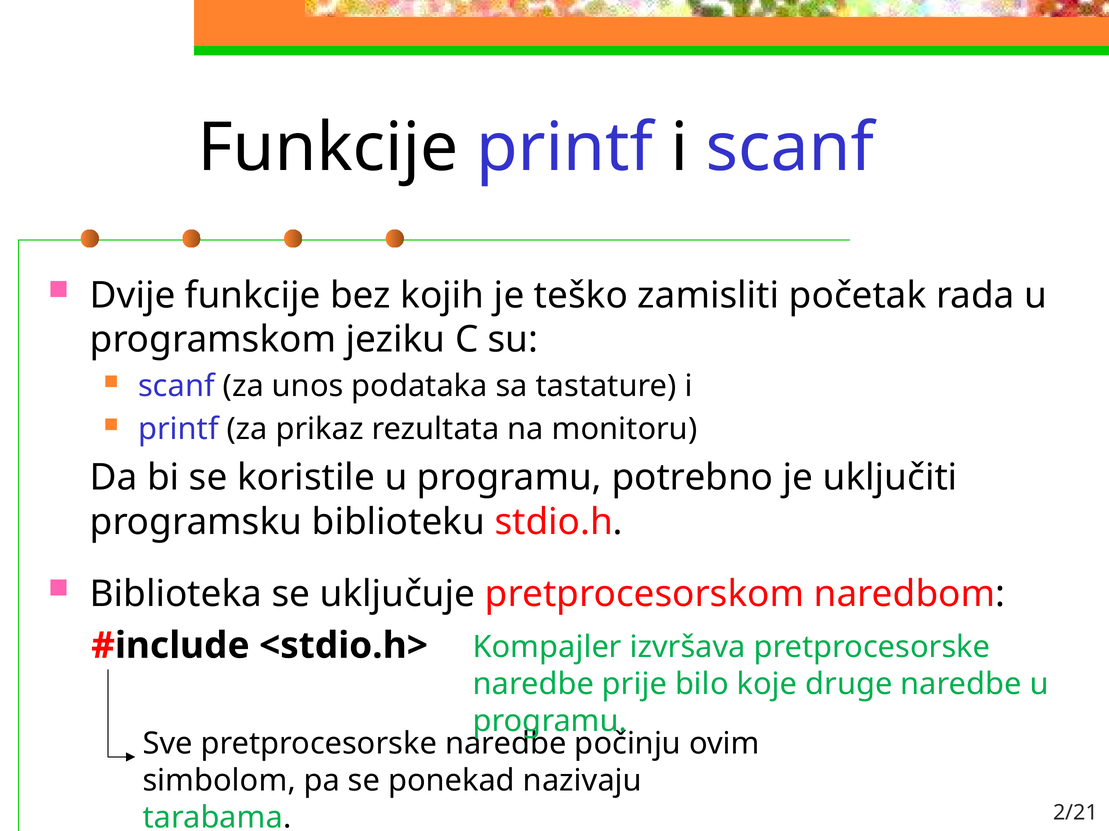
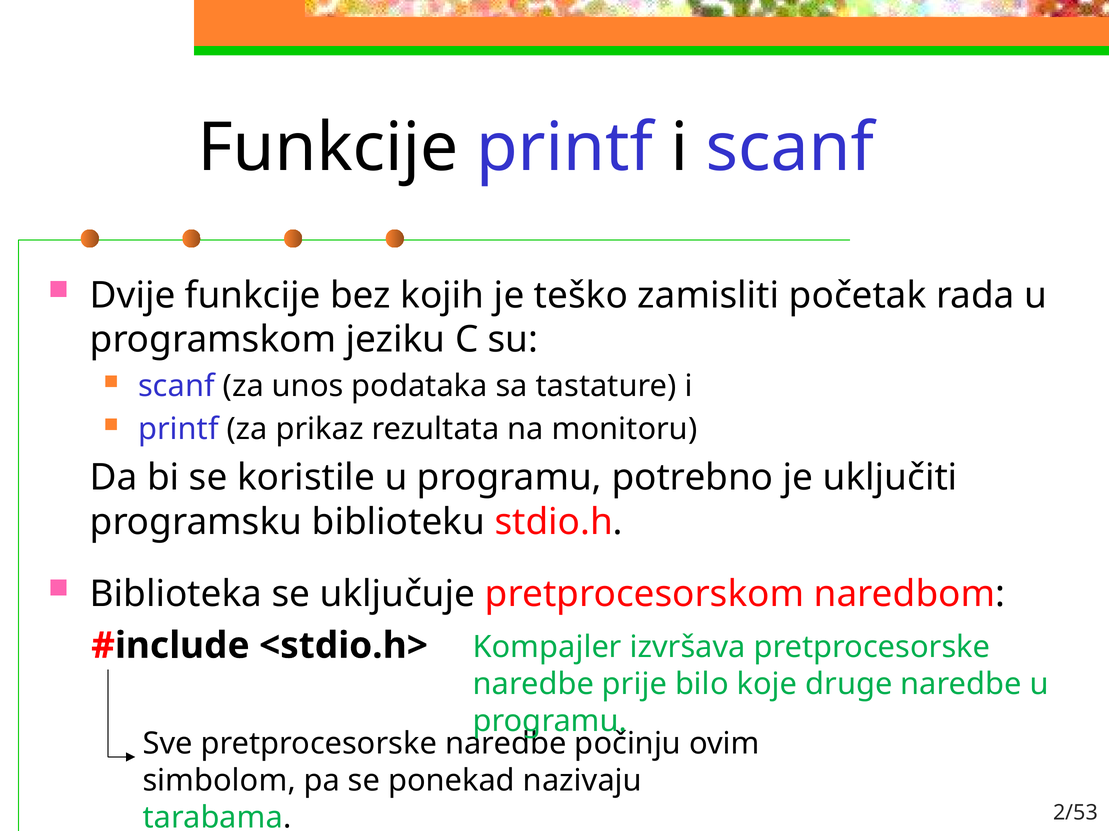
2/21: 2/21 -> 2/53
